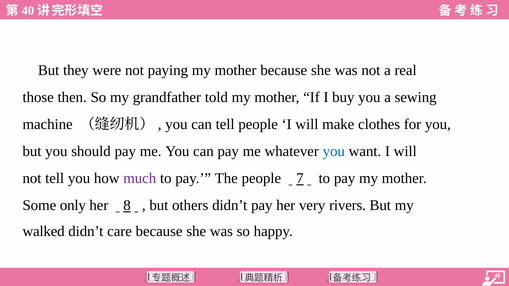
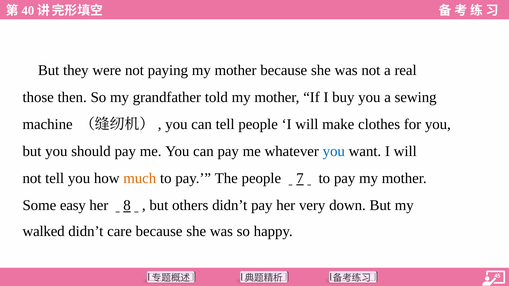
much colour: purple -> orange
only: only -> easy
rivers: rivers -> down
